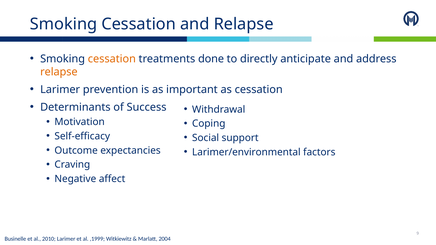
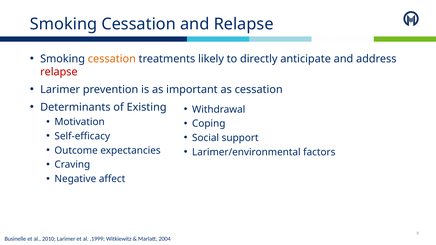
done: done -> likely
relapse at (59, 72) colour: orange -> red
Success: Success -> Existing
